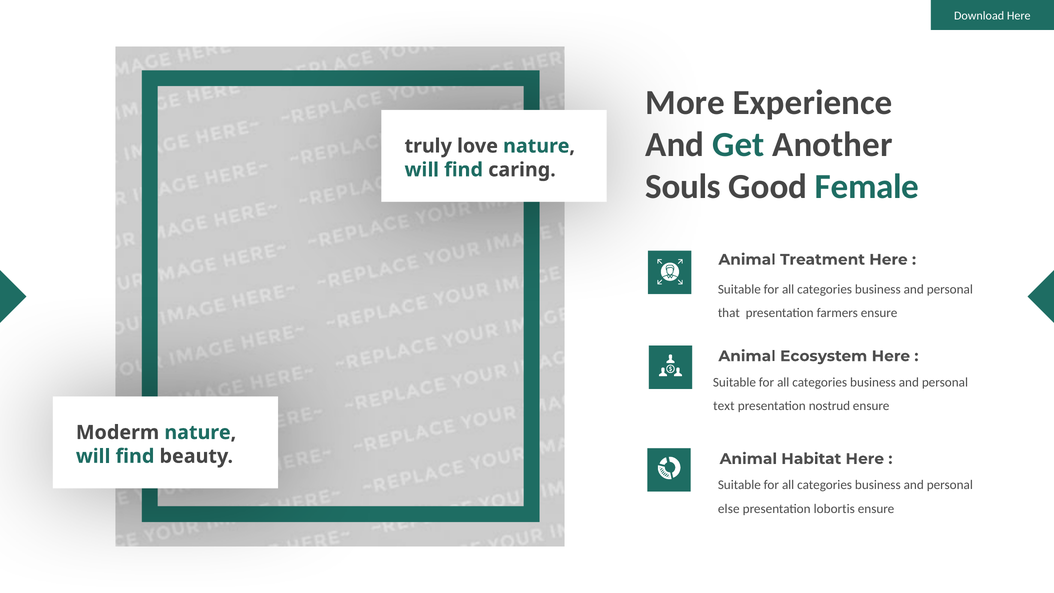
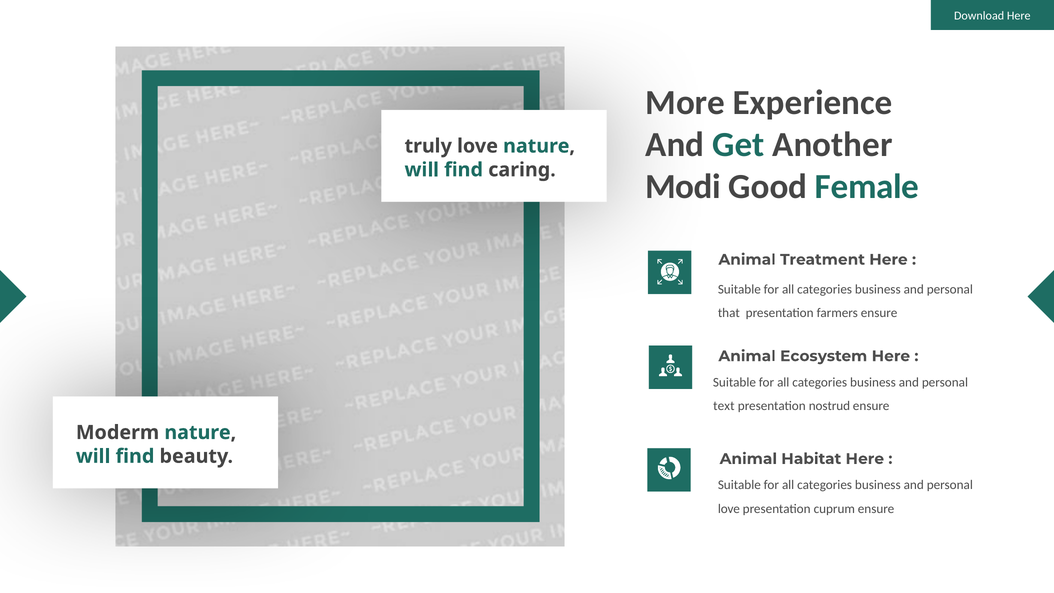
Souls: Souls -> Modi
else at (729, 509): else -> love
lobortis: lobortis -> cuprum
